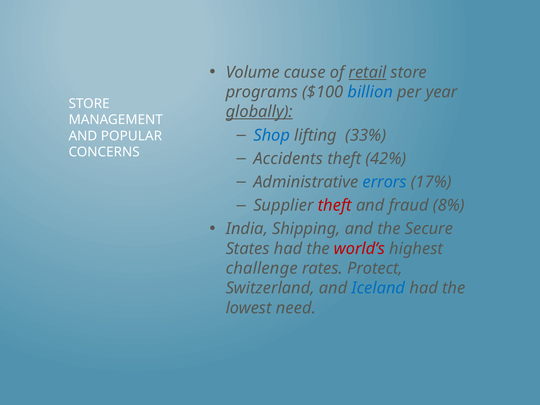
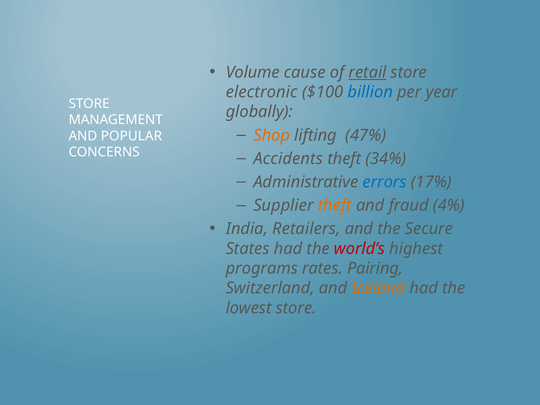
programs: programs -> electronic
globally underline: present -> none
Shop colour: blue -> orange
33%: 33% -> 47%
42%: 42% -> 34%
theft at (335, 205) colour: red -> orange
8%: 8% -> 4%
Shipping: Shipping -> Retailers
challenge: challenge -> programs
Protect: Protect -> Pairing
Iceland colour: blue -> orange
lowest need: need -> store
